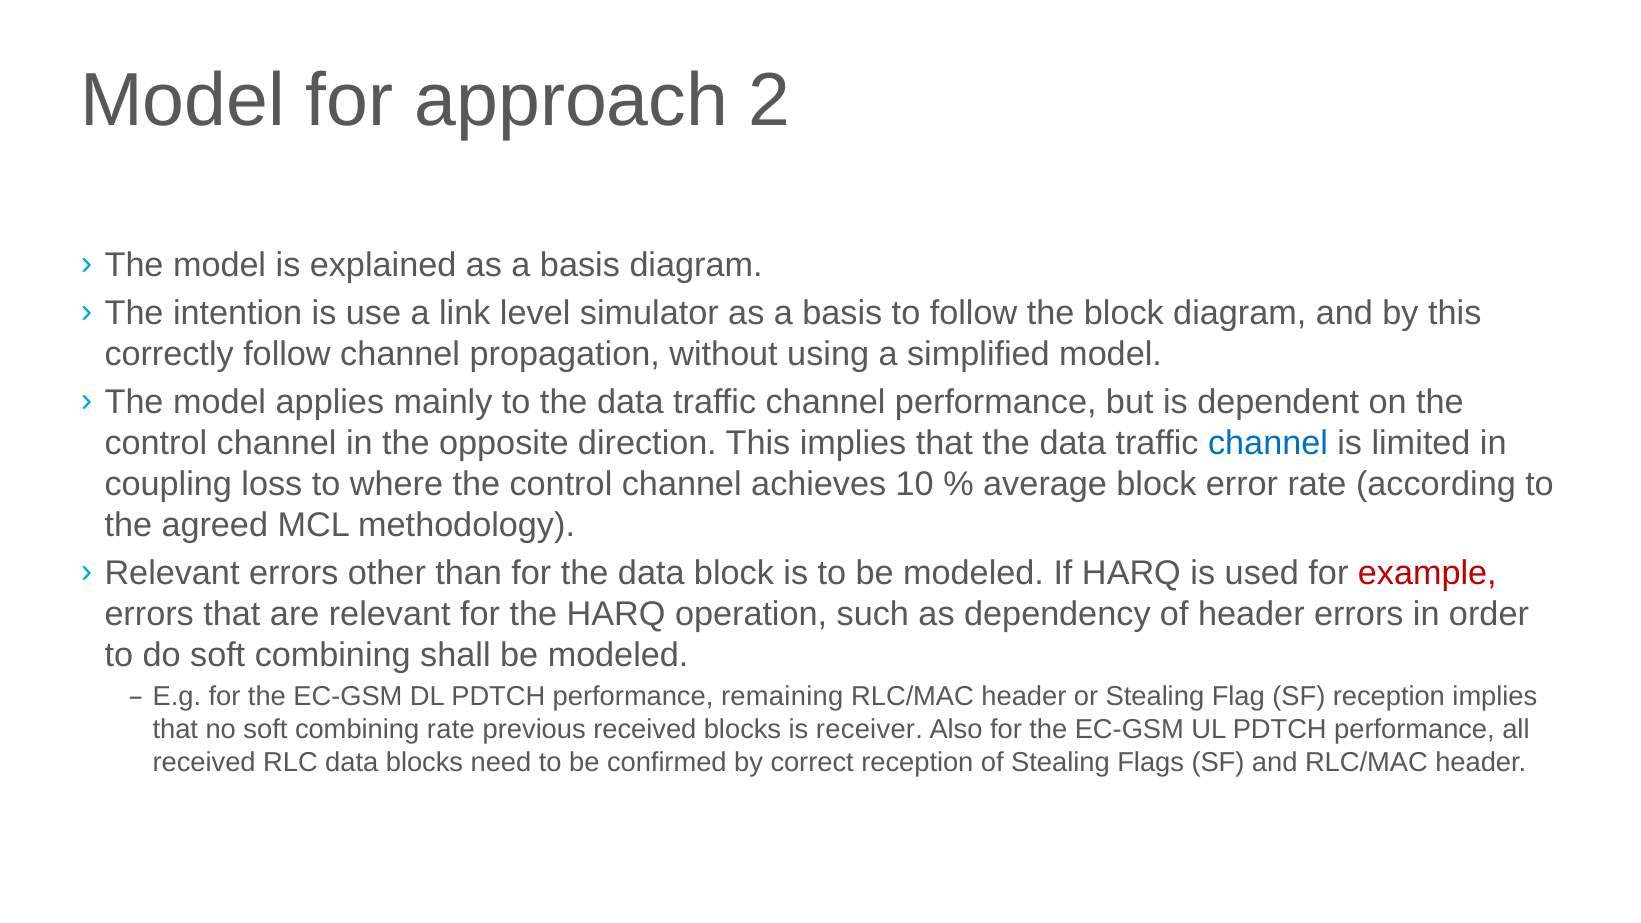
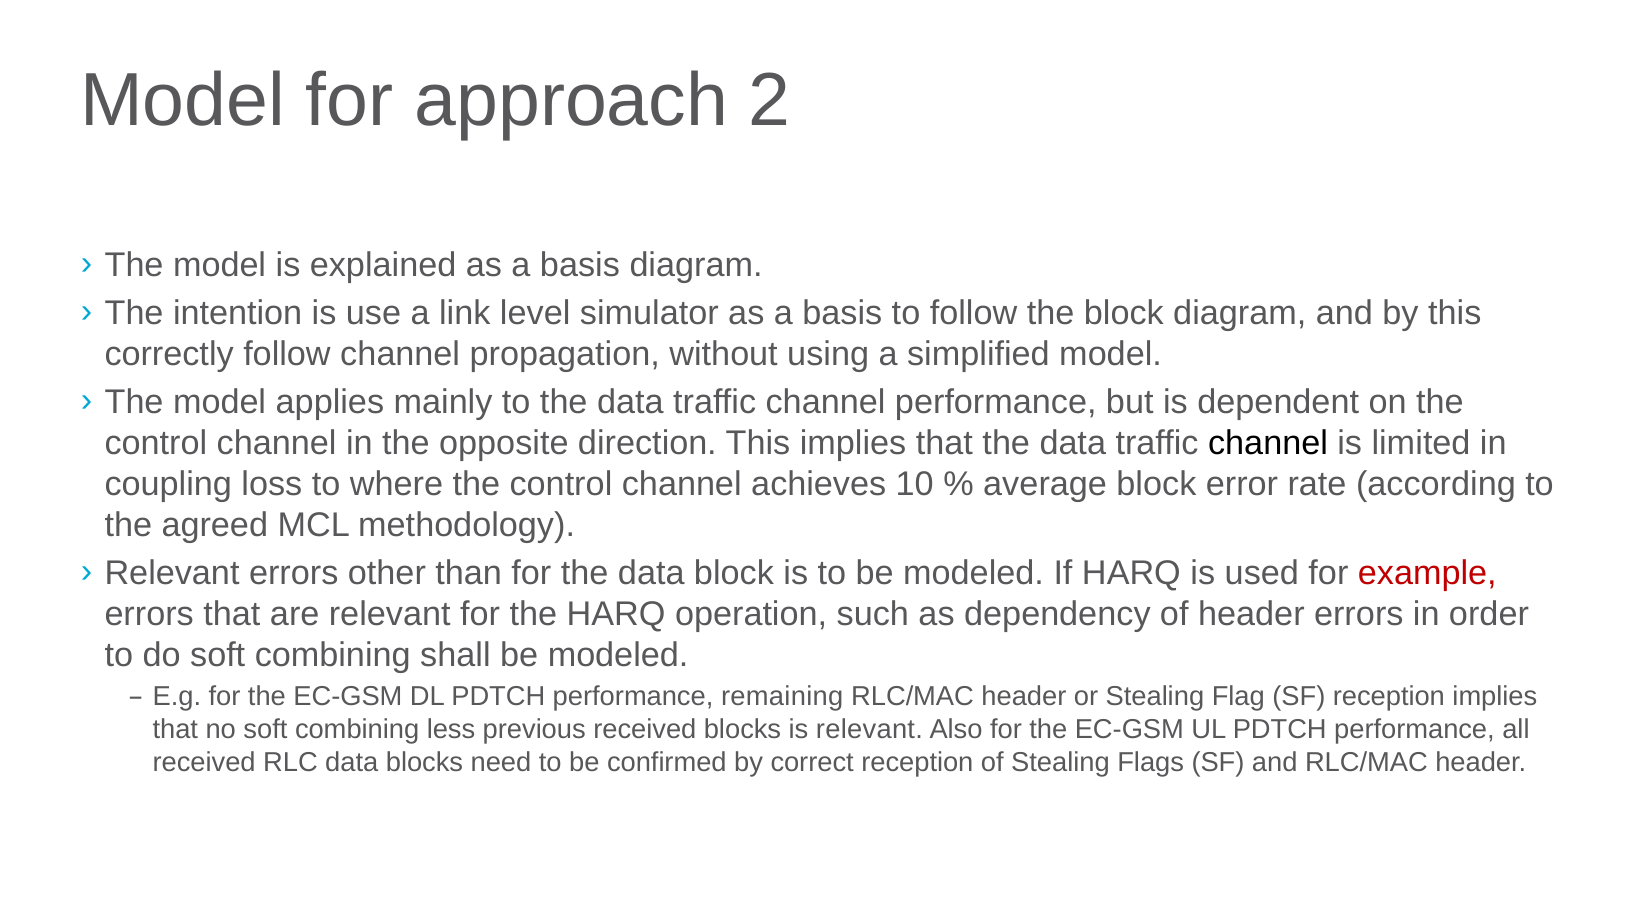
channel at (1268, 443) colour: blue -> black
combining rate: rate -> less
is receiver: receiver -> relevant
